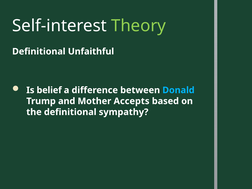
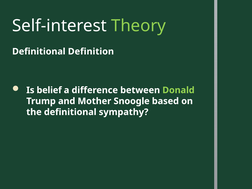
Unfaithful: Unfaithful -> Definition
Donald colour: light blue -> light green
Accepts: Accepts -> Snoogle
